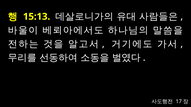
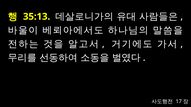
15:13: 15:13 -> 35:13
